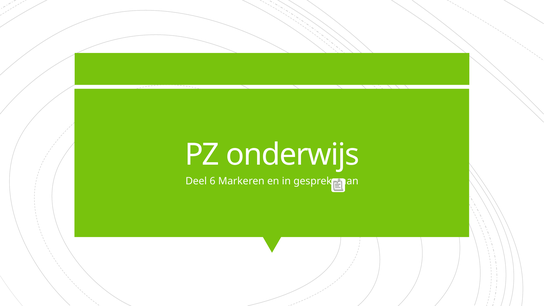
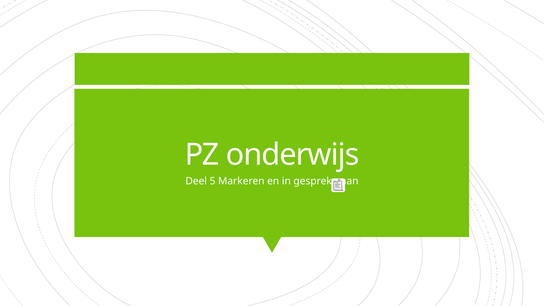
6: 6 -> 5
